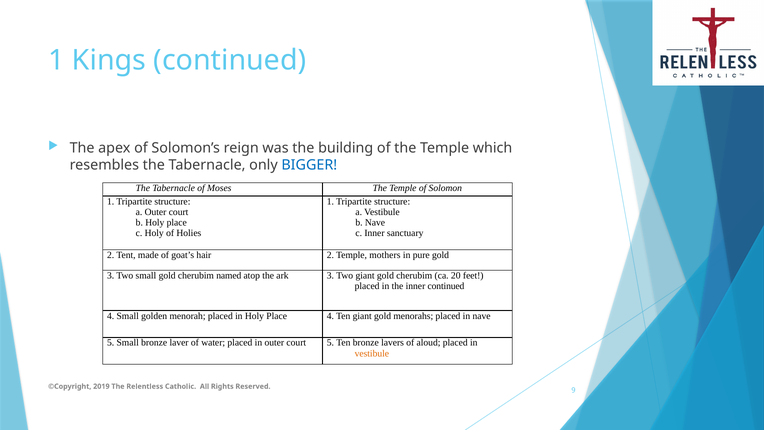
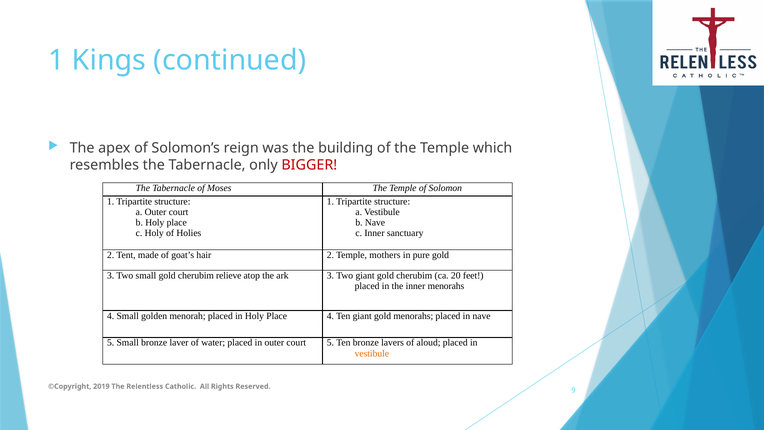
BIGGER colour: blue -> red
named: named -> relieve
inner continued: continued -> menorahs
